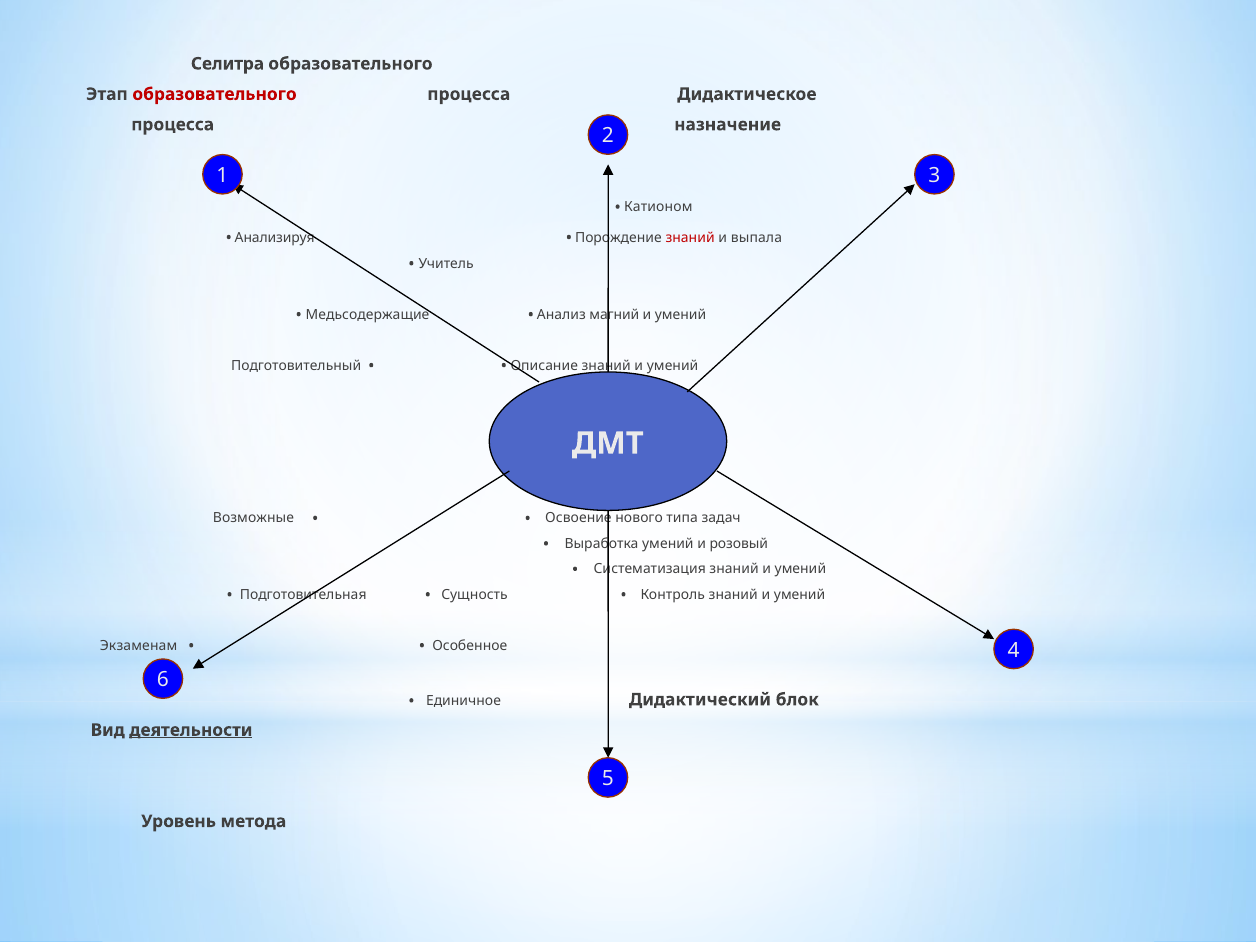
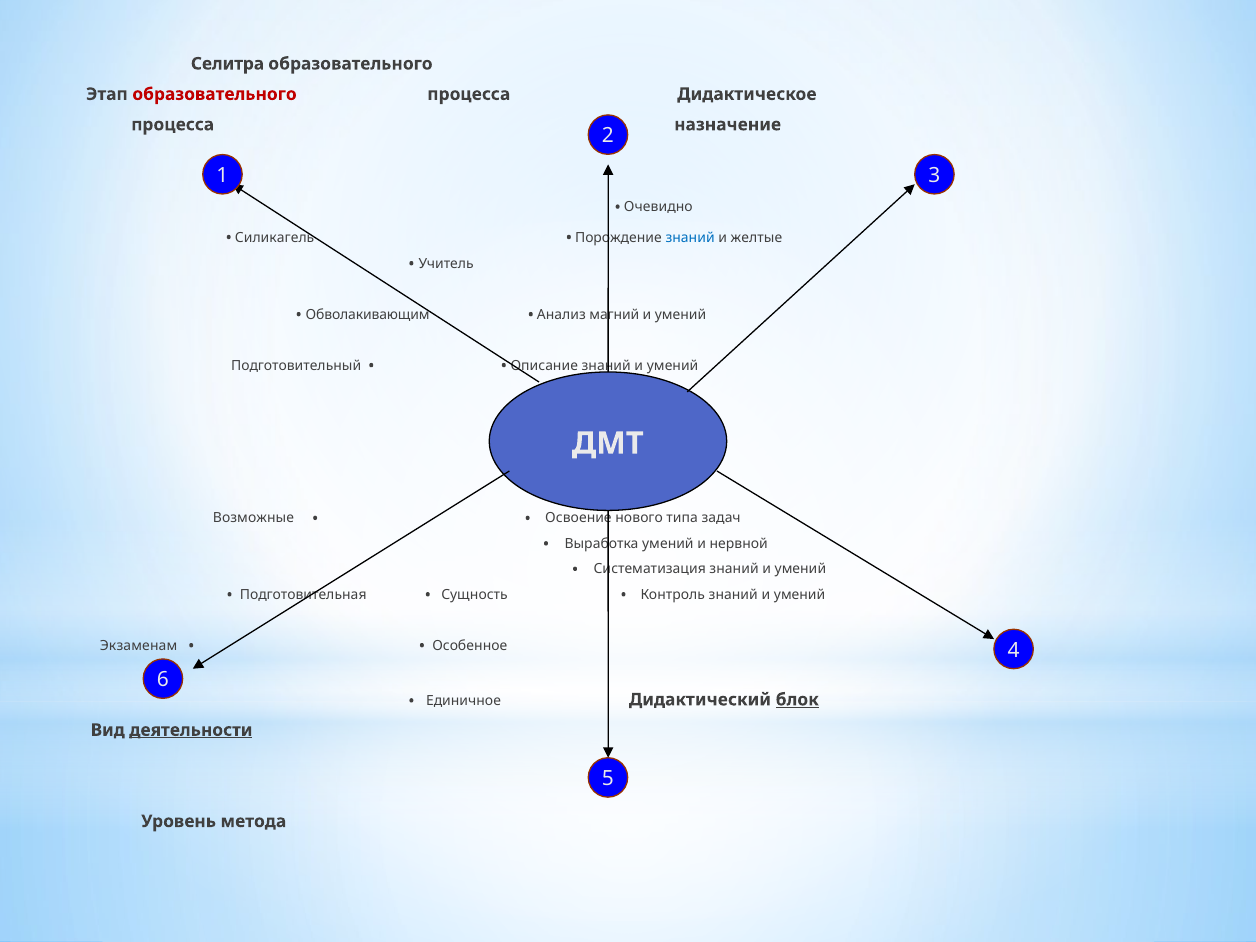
Катионом: Катионом -> Очевидно
Анализируя: Анализируя -> Силикагель
знаний at (690, 237) colour: red -> blue
выпала: выпала -> желтые
Медьсодержащие: Медьсодержащие -> Обволакивающим
розовый: розовый -> нервной
блок underline: none -> present
